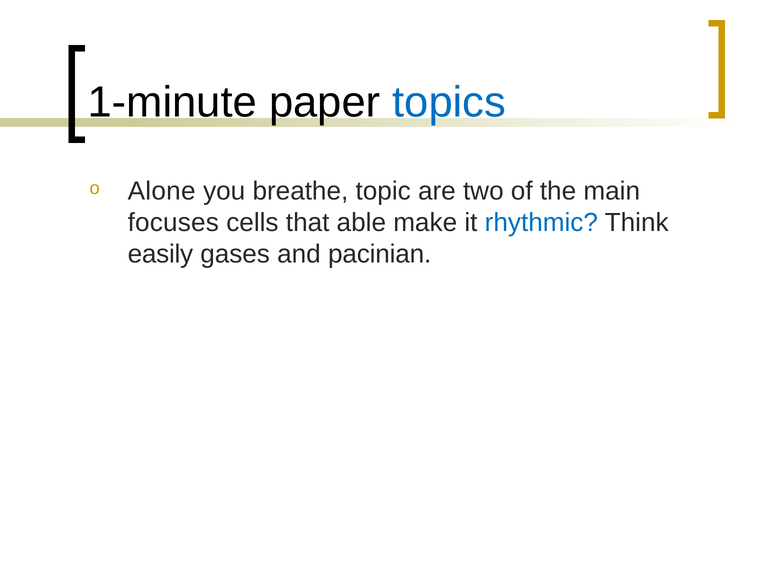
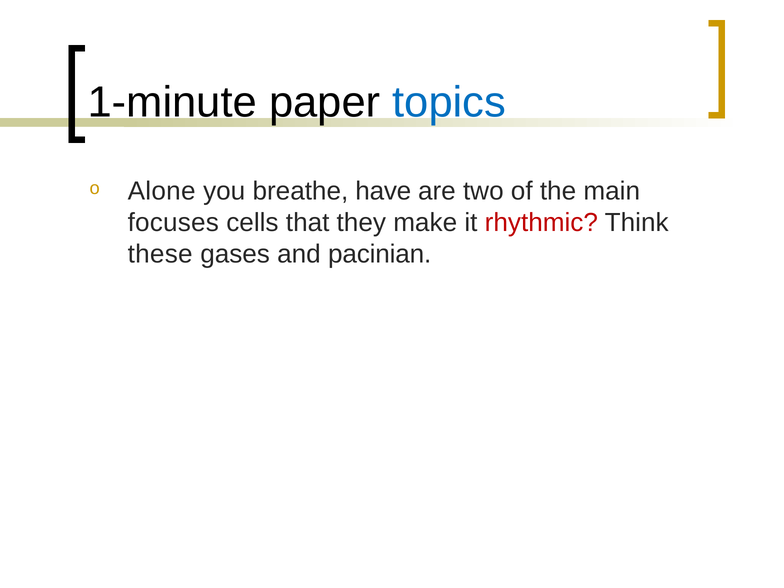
topic: topic -> have
able: able -> they
rhythmic colour: blue -> red
easily: easily -> these
